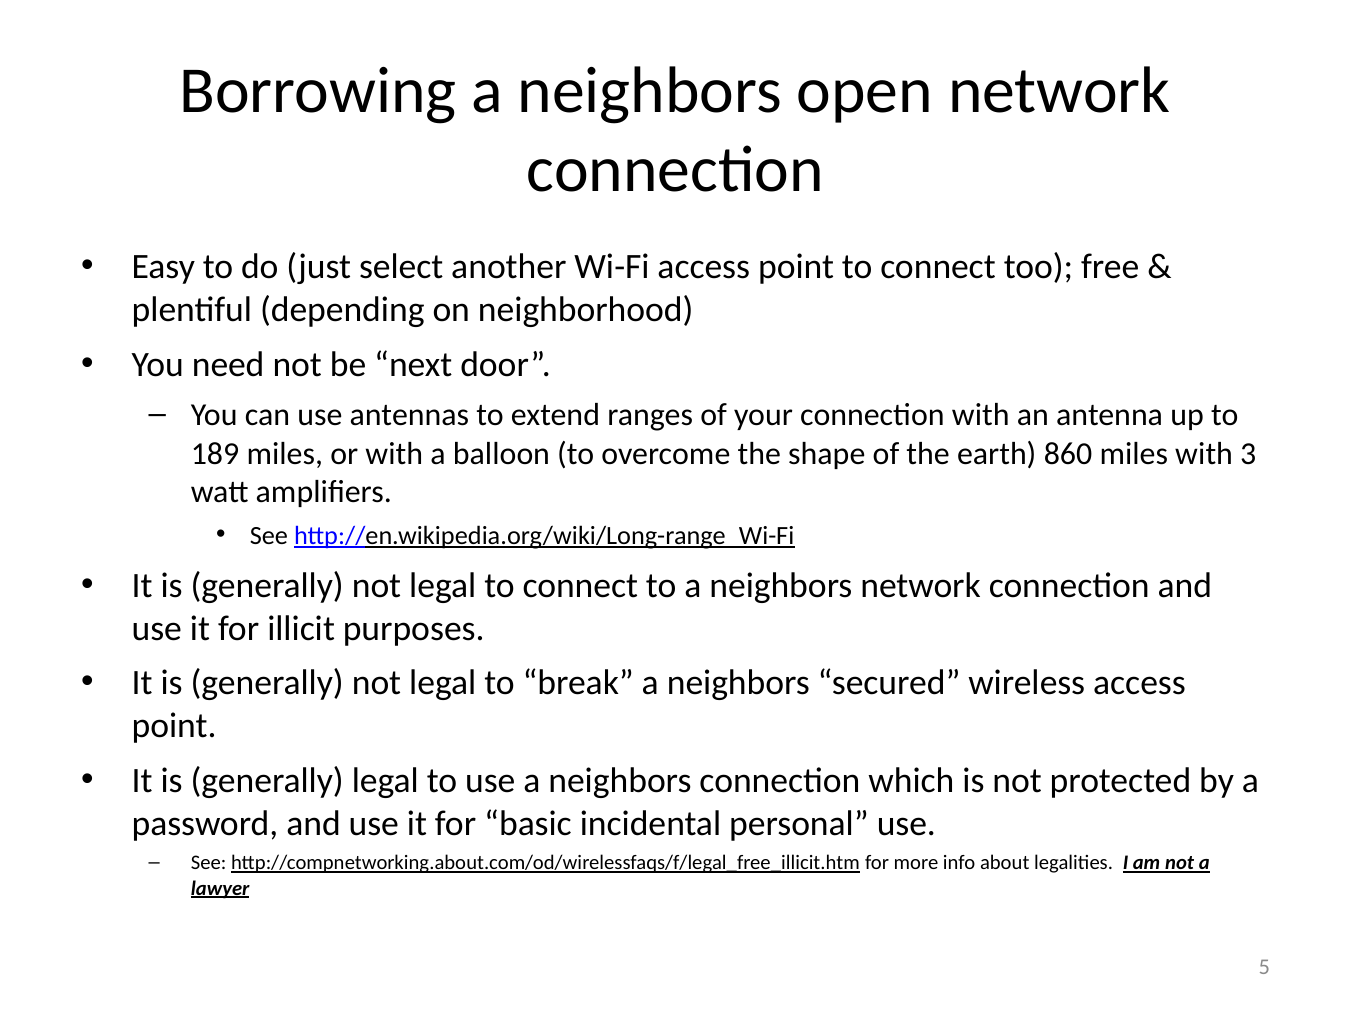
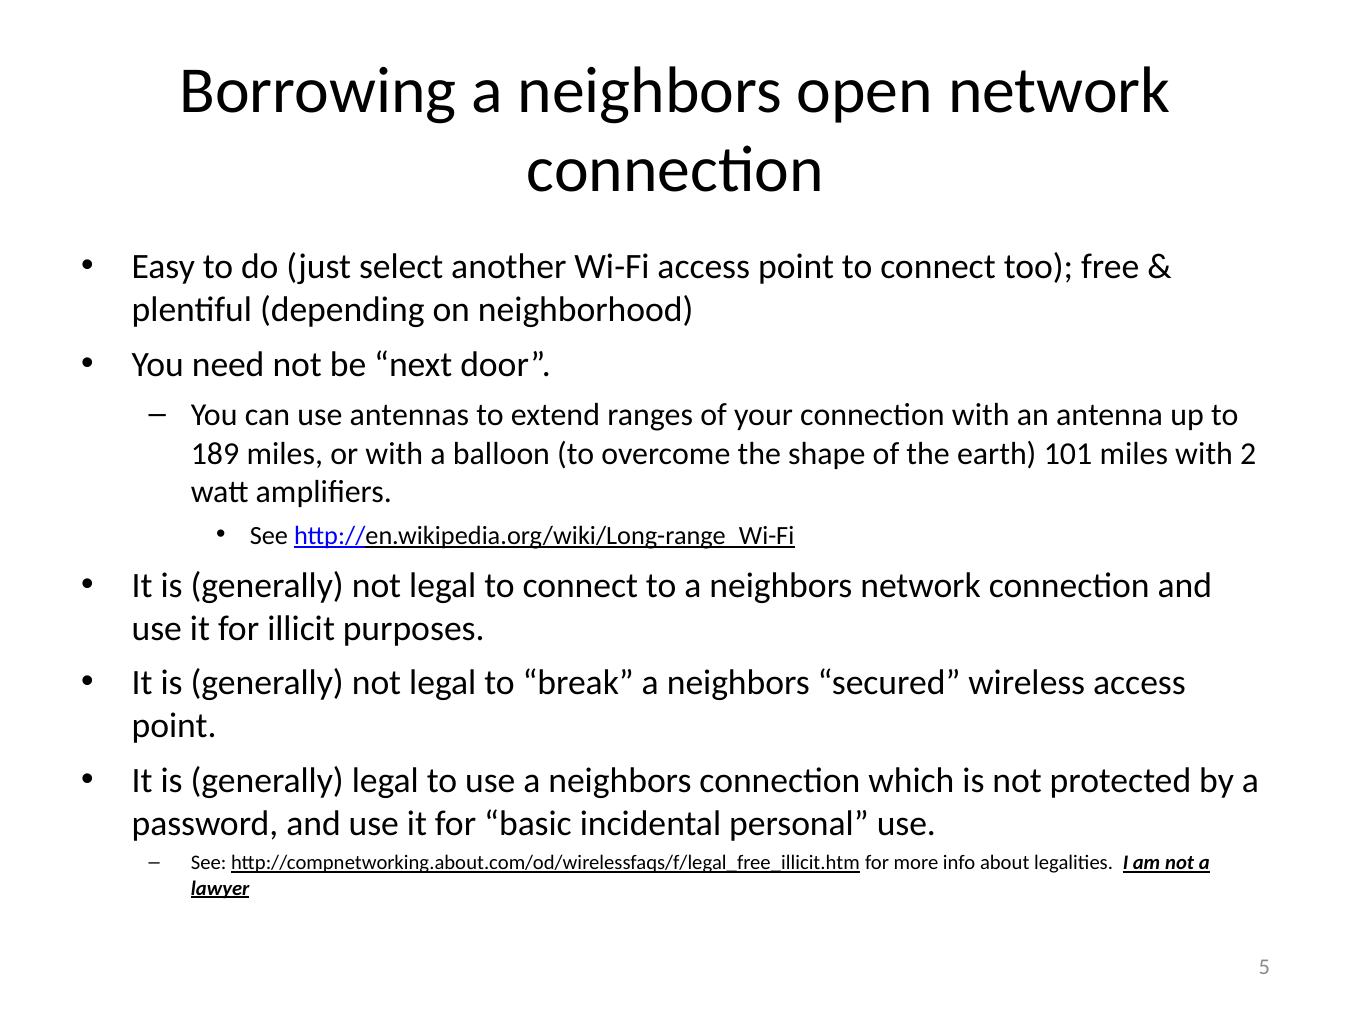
860: 860 -> 101
3: 3 -> 2
